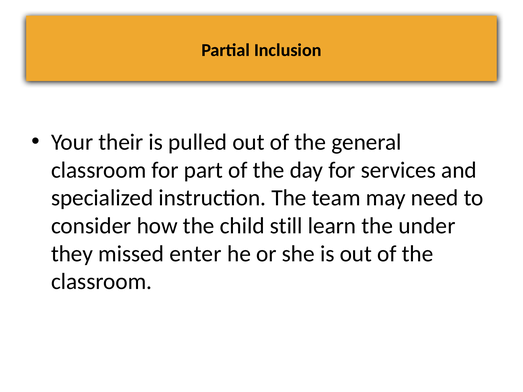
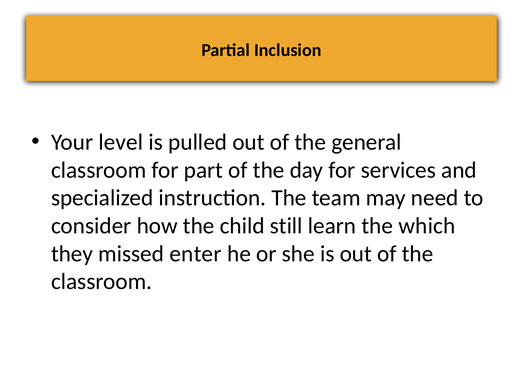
their: their -> level
under: under -> which
